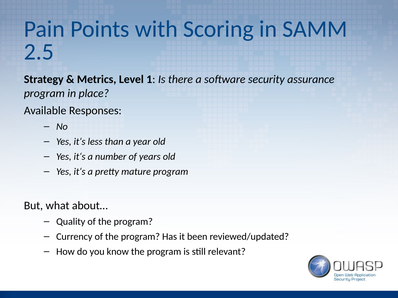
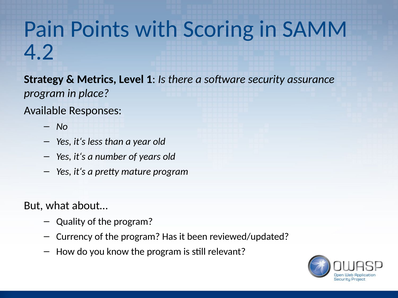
2.5: 2.5 -> 4.2
